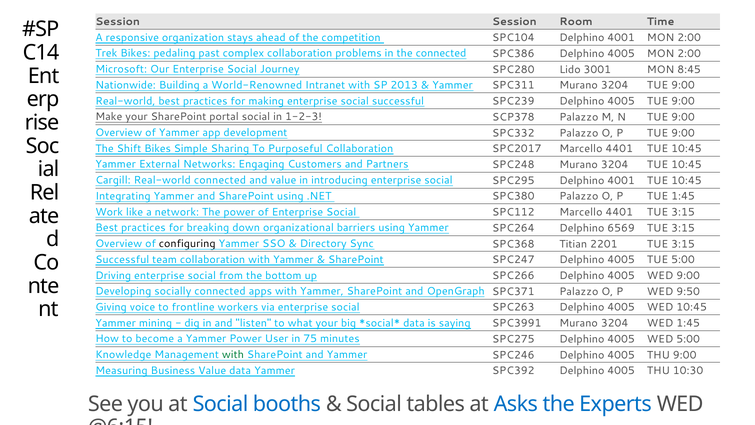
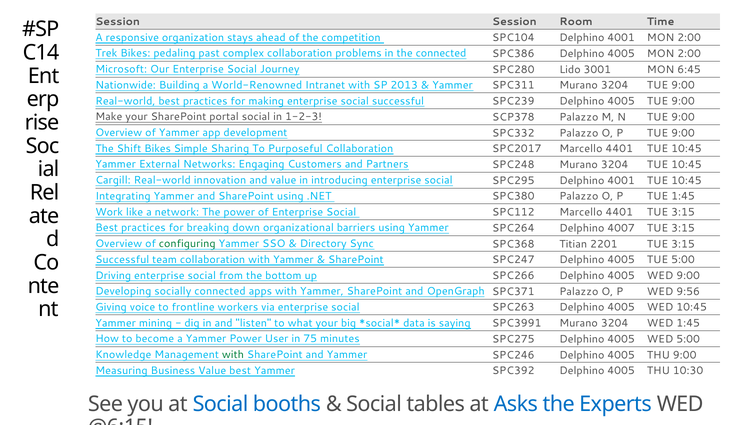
8:45: 8:45 -> 6:45
Real-world connected: connected -> innovation
6569: 6569 -> 4007
configuring colour: black -> green
9:50: 9:50 -> 9:56
Value data: data -> best
